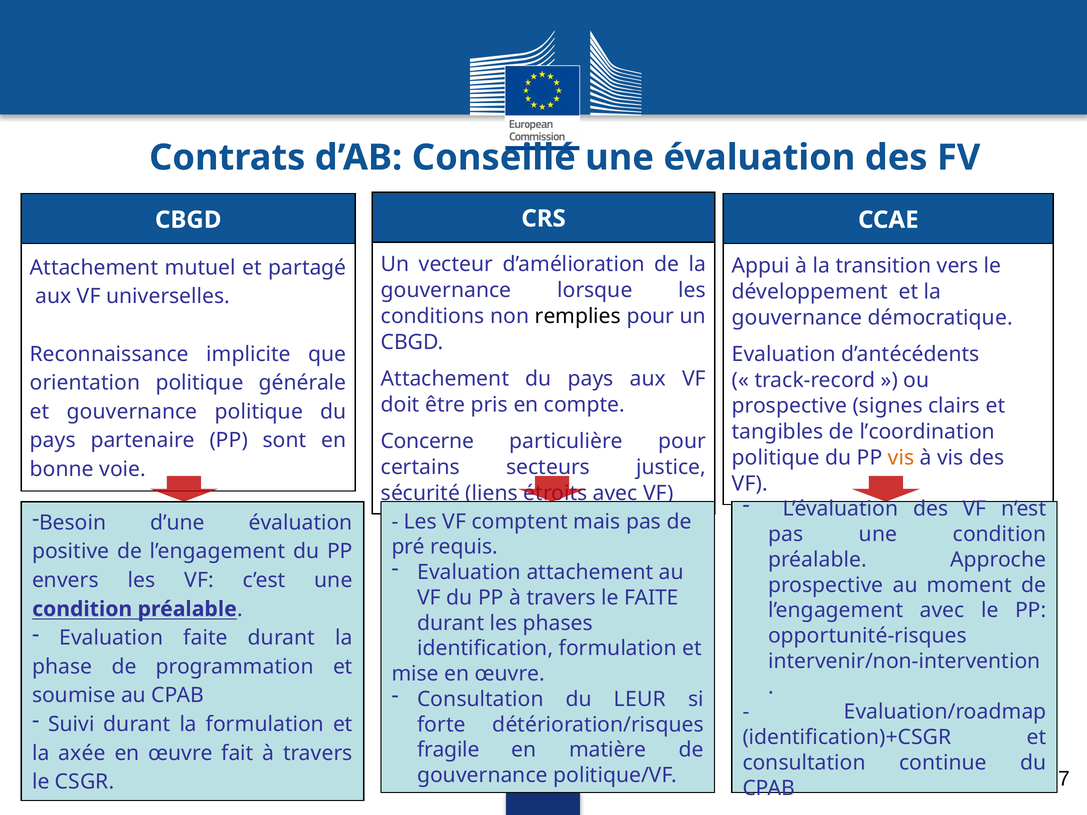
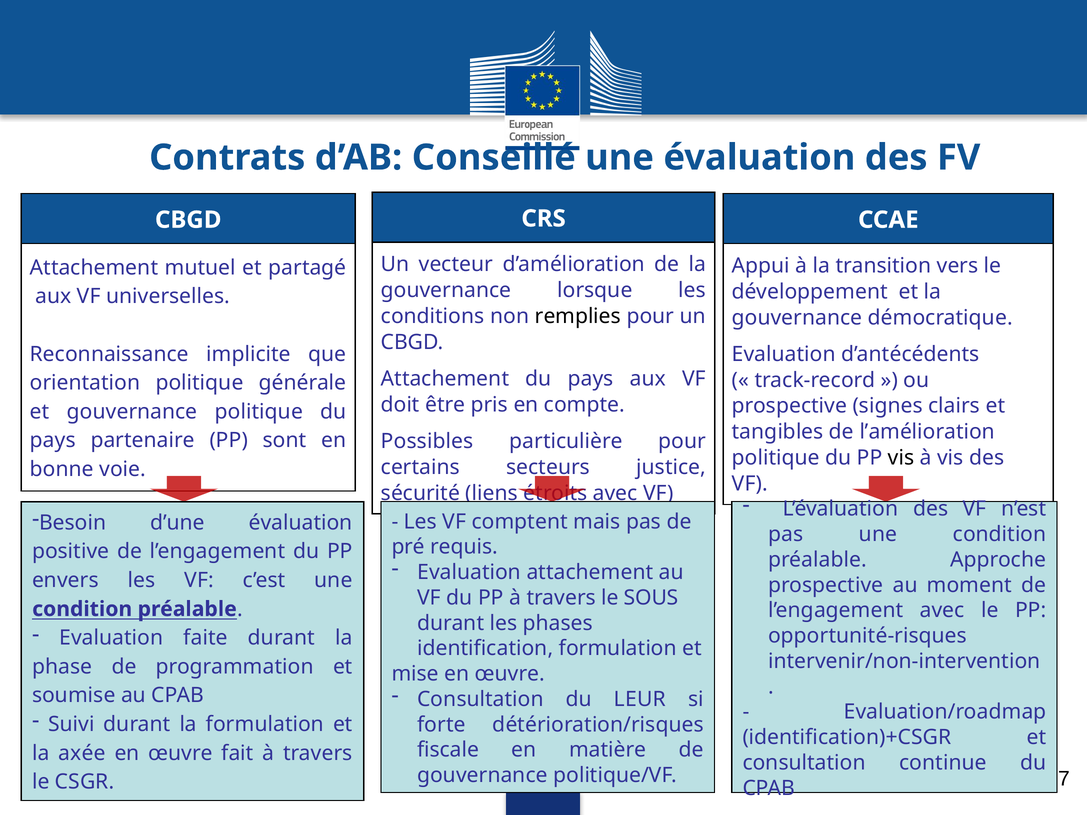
l’coordination: l’coordination -> l’amélioration
Concerne: Concerne -> Possibles
vis at (901, 458) colour: orange -> black
le FAITE: FAITE -> SOUS
fragile: fragile -> fiscale
